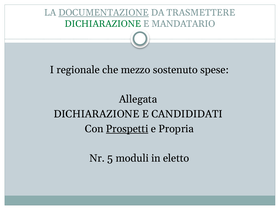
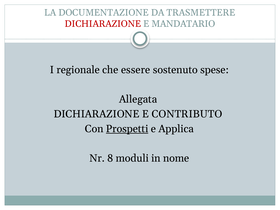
DOCUMENTAZIONE underline: present -> none
DICHIARAZIONE at (103, 24) colour: green -> red
mezzo: mezzo -> essere
CANDIDIDATI: CANDIDIDATI -> CONTRIBUTO
Propria: Propria -> Applica
5: 5 -> 8
eletto: eletto -> nome
